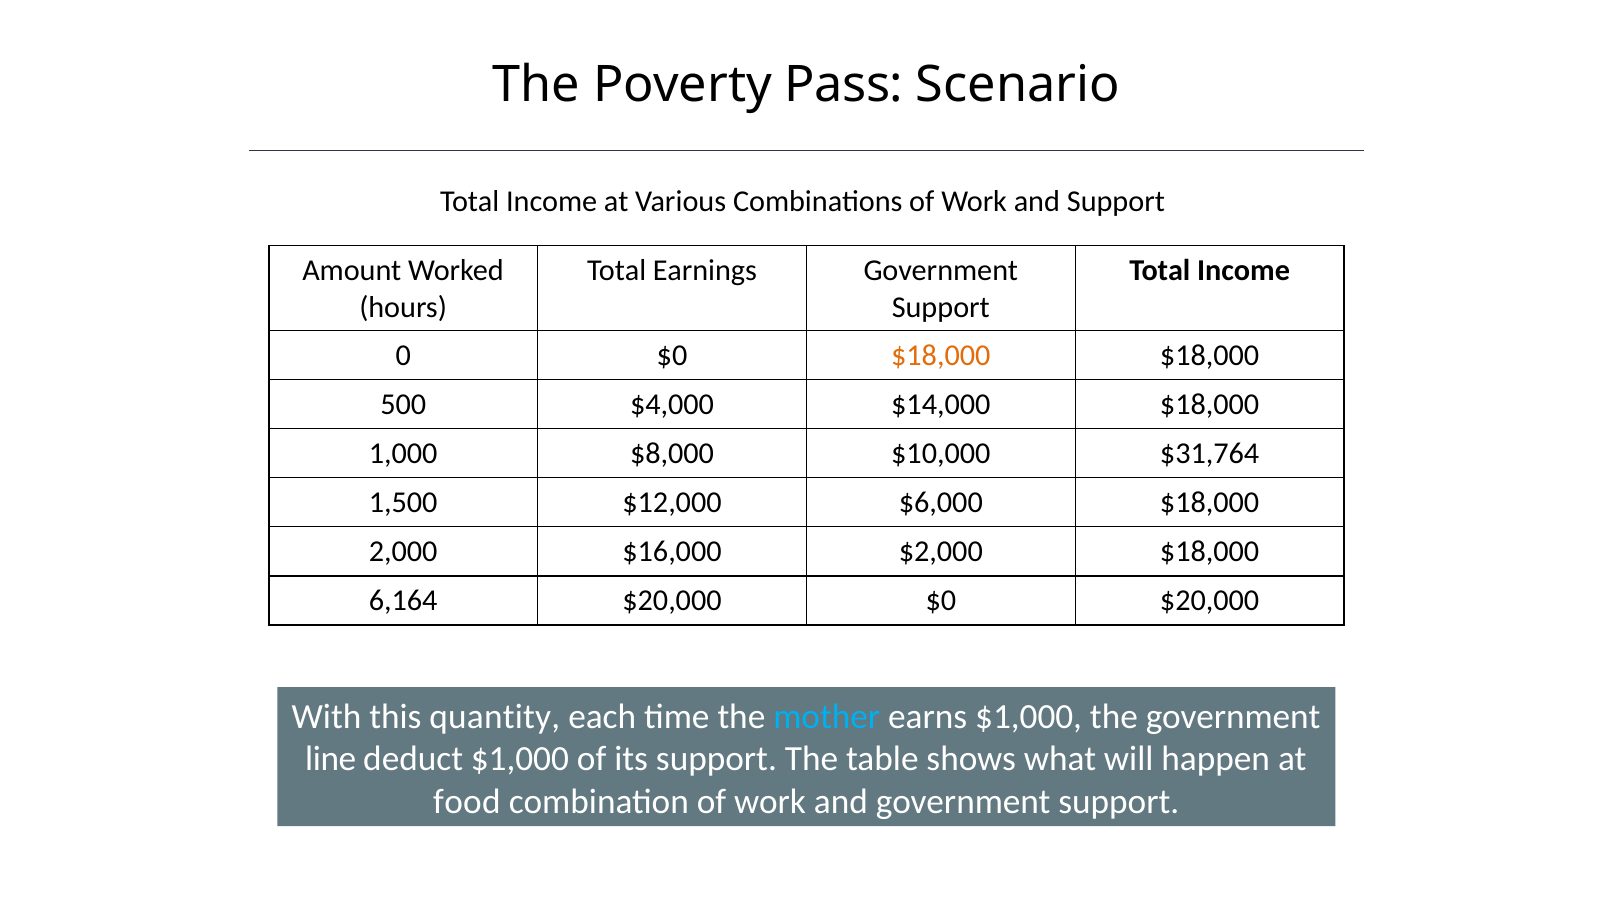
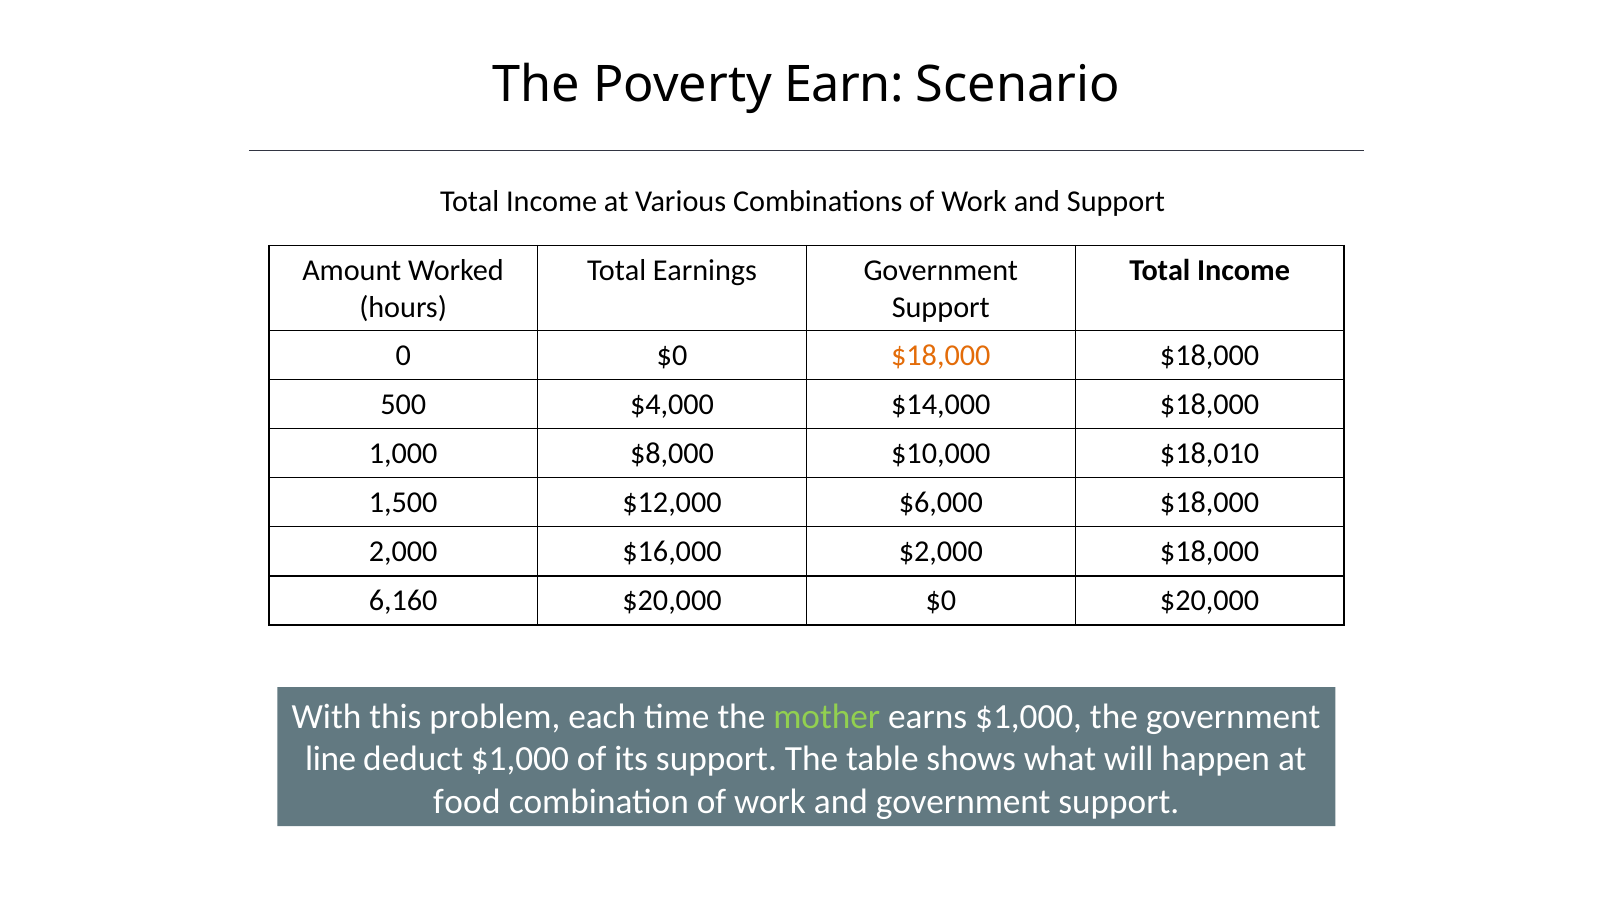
Pass: Pass -> Earn
$31,764: $31,764 -> $18,010
6,164: 6,164 -> 6,160
quantity: quantity -> problem
mother colour: light blue -> light green
